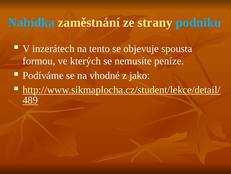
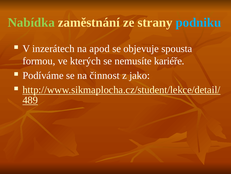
Nabídka colour: light blue -> light green
tento: tento -> apod
peníze: peníze -> kariéře
vhodné: vhodné -> činnost
